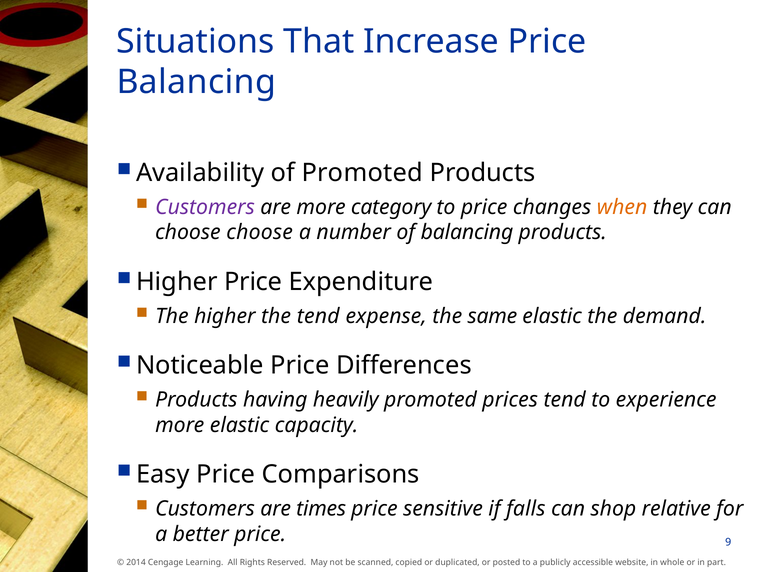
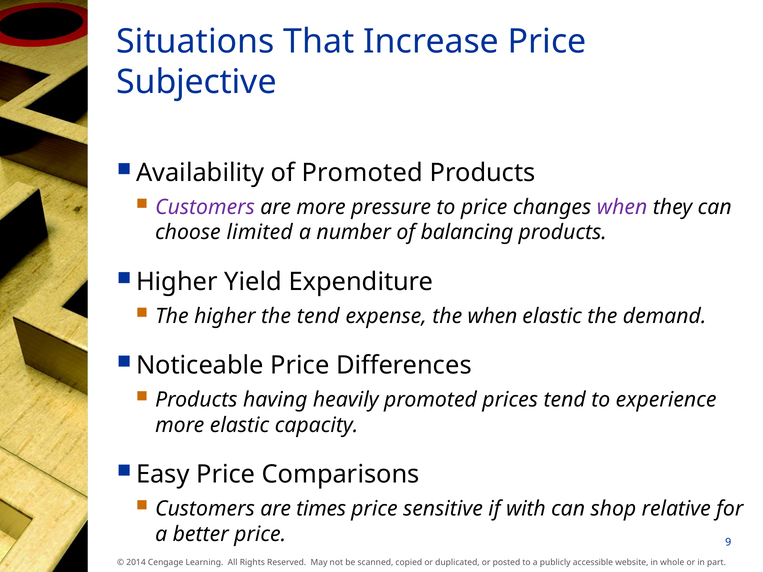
Balancing at (196, 82): Balancing -> Subjective
category: category -> pressure
when at (622, 207) colour: orange -> purple
choose choose: choose -> limited
Higher Price: Price -> Yield
the same: same -> when
falls: falls -> with
